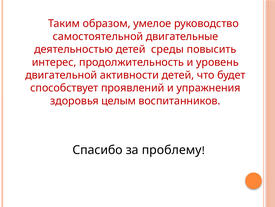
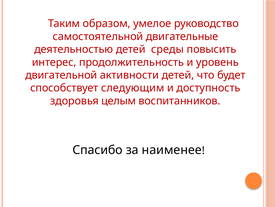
проявлений: проявлений -> следующим
упражнения: упражнения -> доступность
проблему: проблему -> наименее
